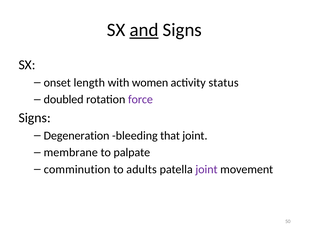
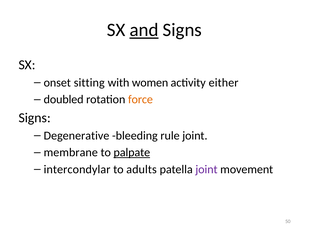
length: length -> sitting
status: status -> either
force colour: purple -> orange
Degeneration: Degeneration -> Degenerative
that: that -> rule
palpate underline: none -> present
comminution: comminution -> intercondylar
